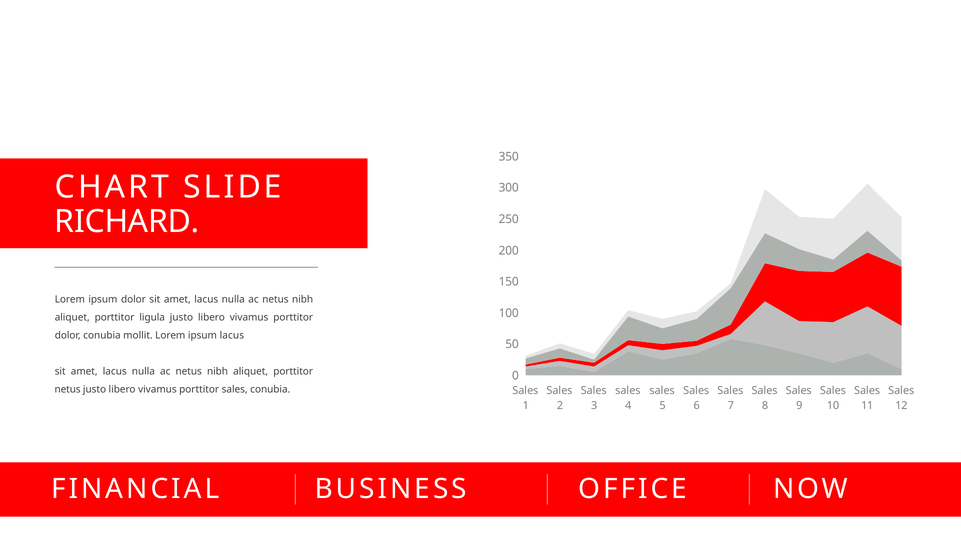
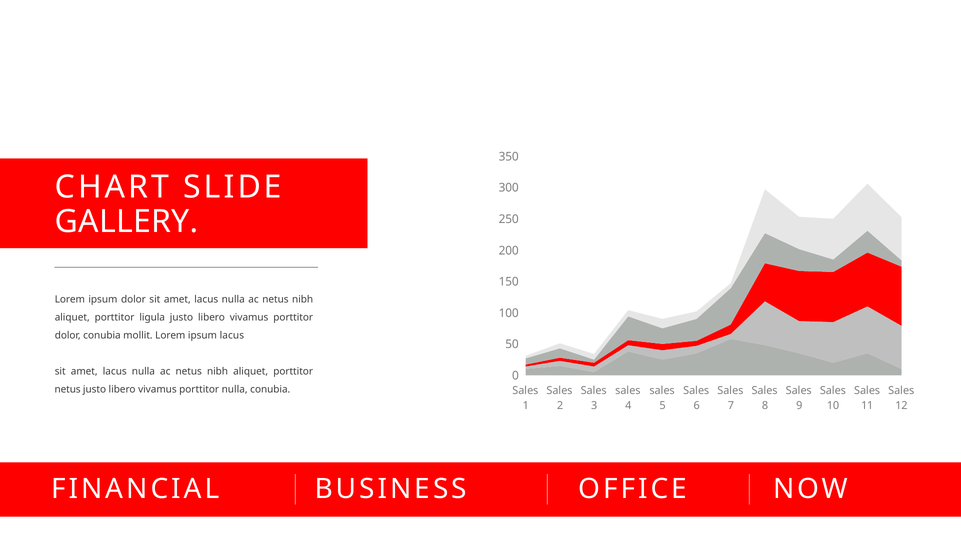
RICHARD: RICHARD -> GALLERY
porttitor sales: sales -> nulla
